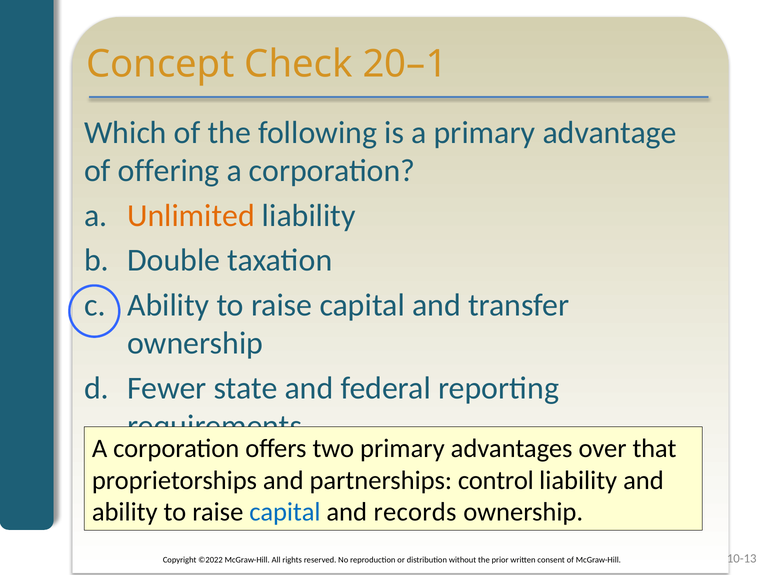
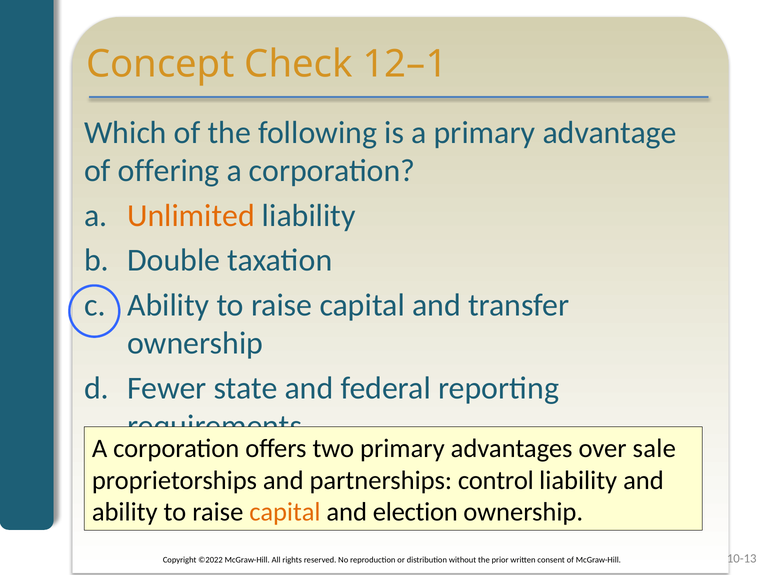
20–1: 20–1 -> 12–1
that: that -> sale
capital at (285, 512) colour: blue -> orange
records: records -> election
